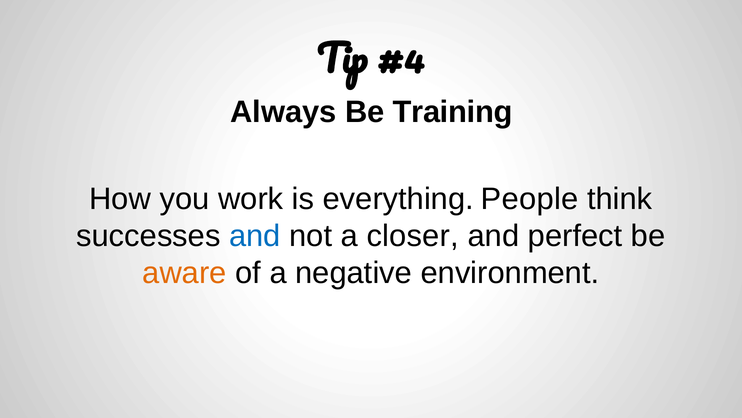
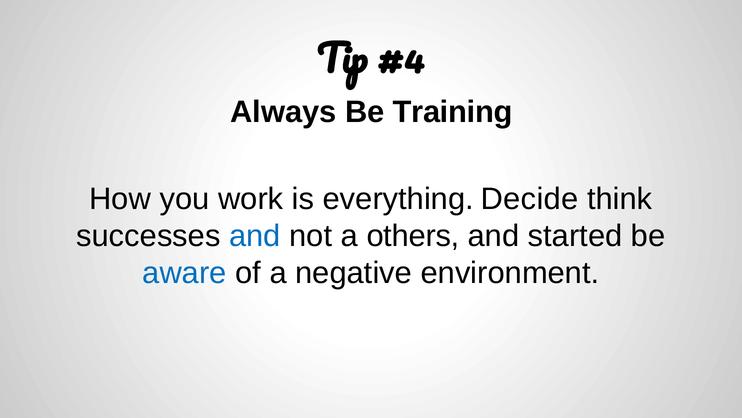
People: People -> Decide
closer: closer -> others
perfect: perfect -> started
aware colour: orange -> blue
